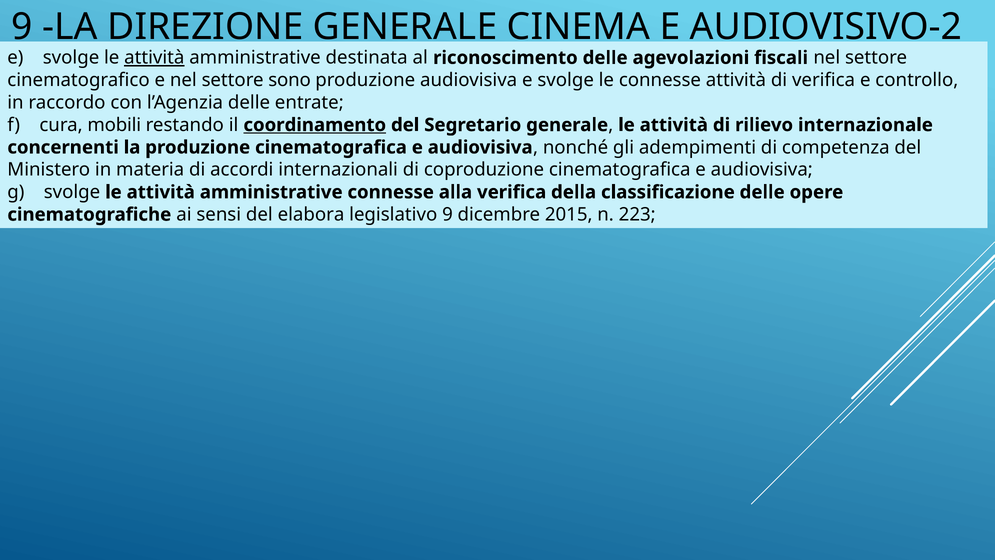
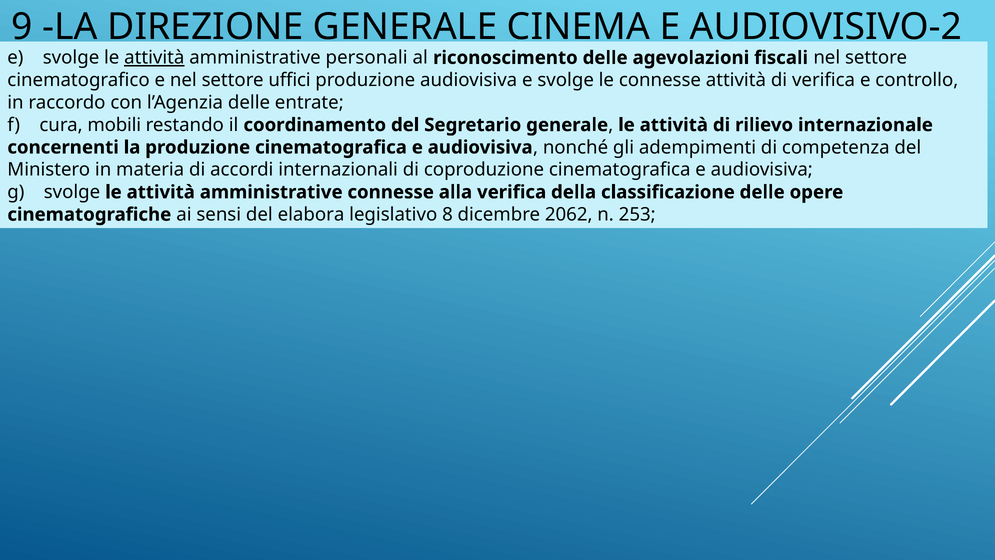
destinata: destinata -> personali
sono: sono -> uffici
coordinamento underline: present -> none
legislativo 9: 9 -> 8
2015: 2015 -> 2062
223: 223 -> 253
